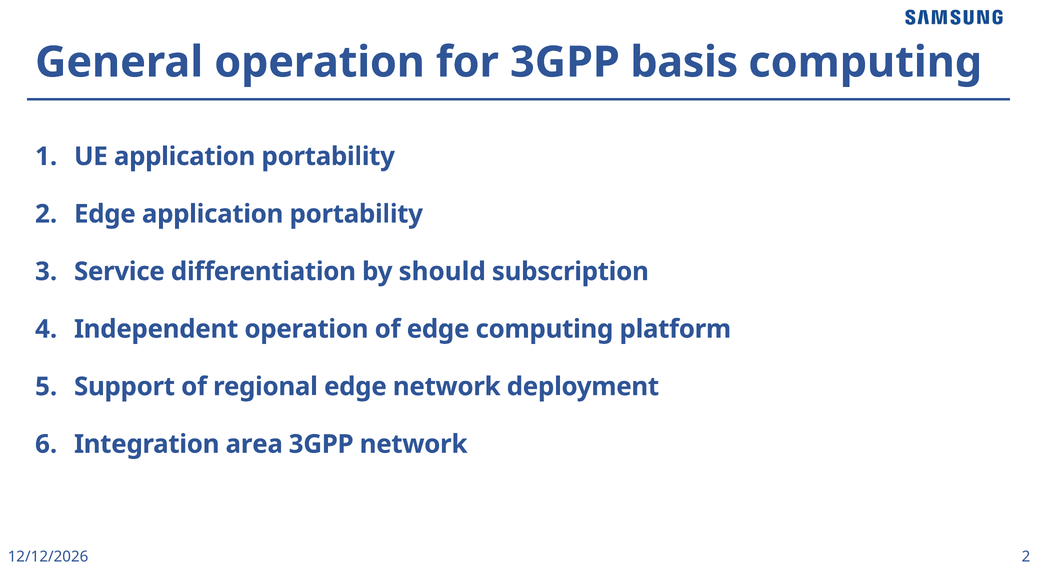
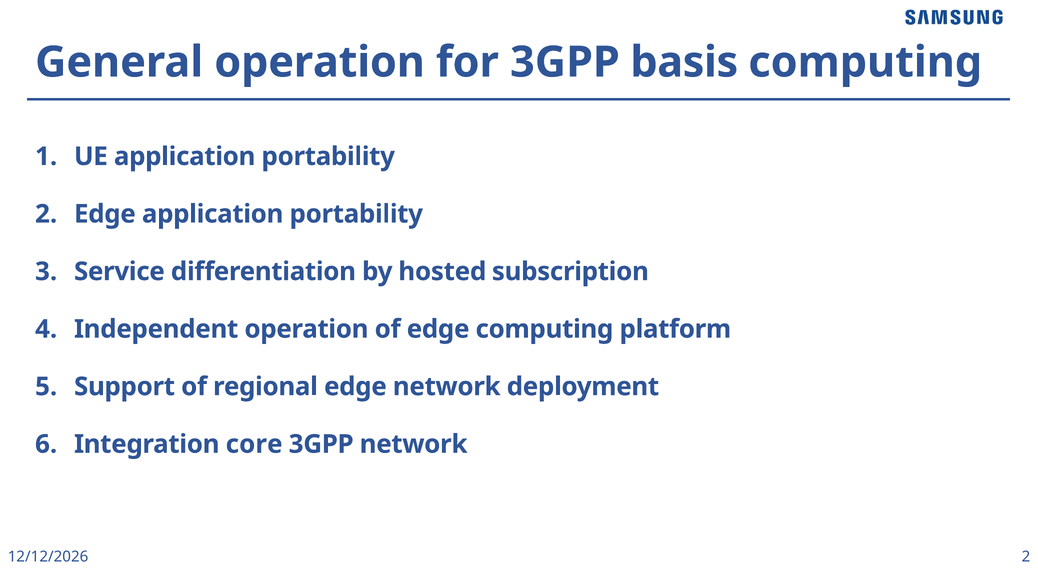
should: should -> hosted
area: area -> core
